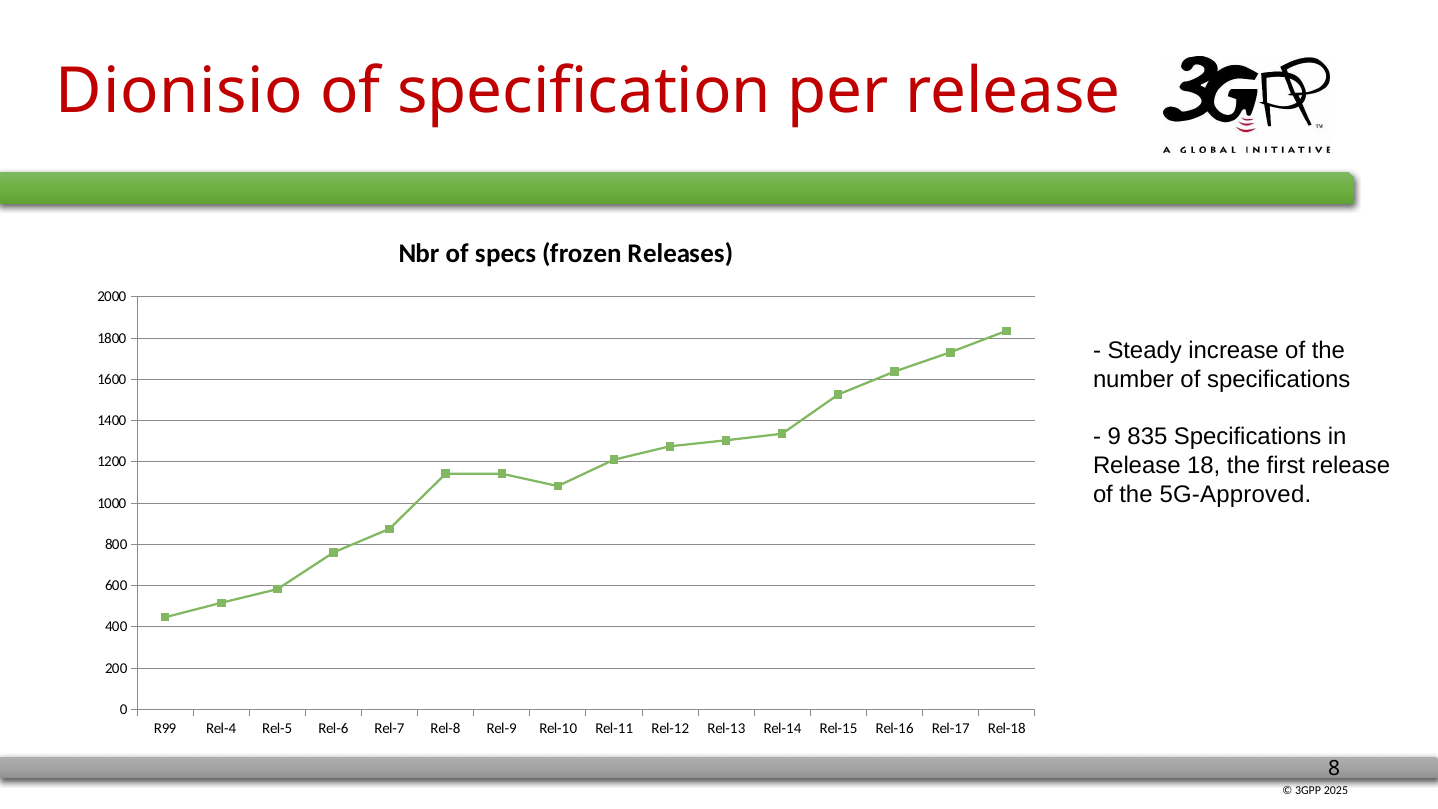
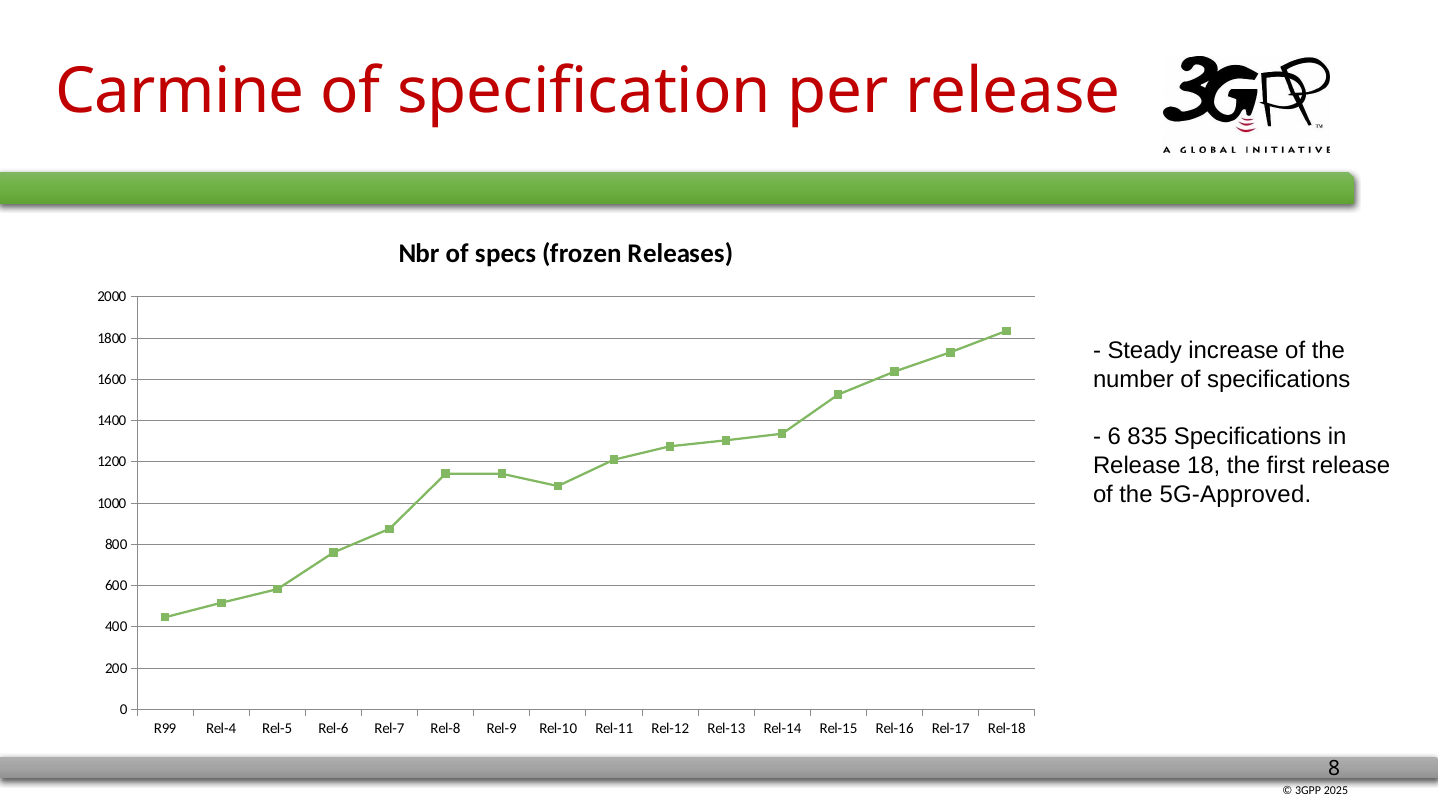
Dionisio: Dionisio -> Carmine
9: 9 -> 6
